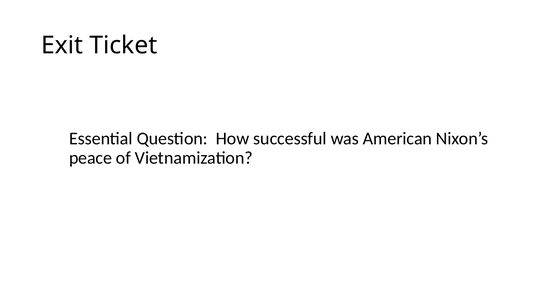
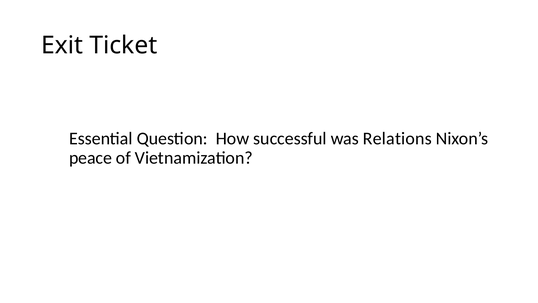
American: American -> Relations
